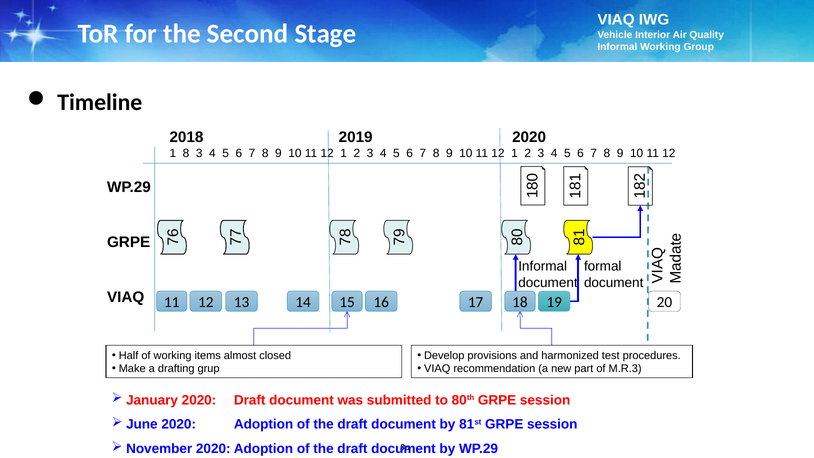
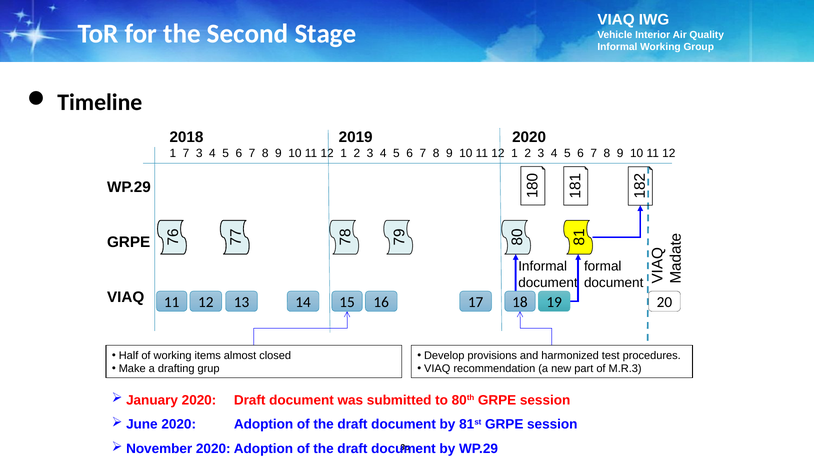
8 at (186, 153): 8 -> 7
